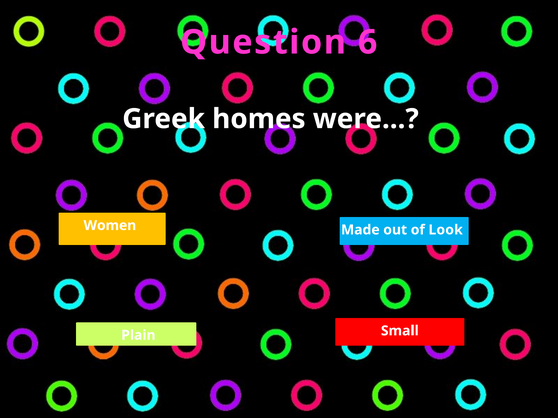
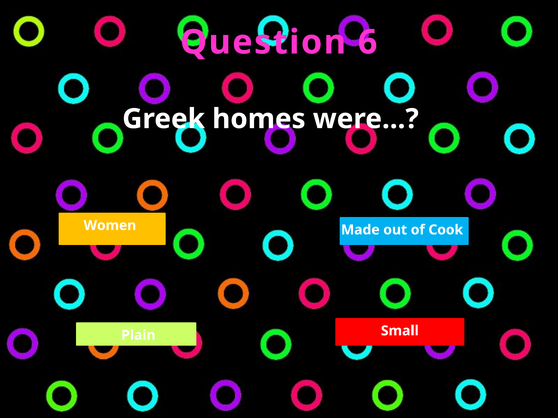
Look: Look -> Cook
